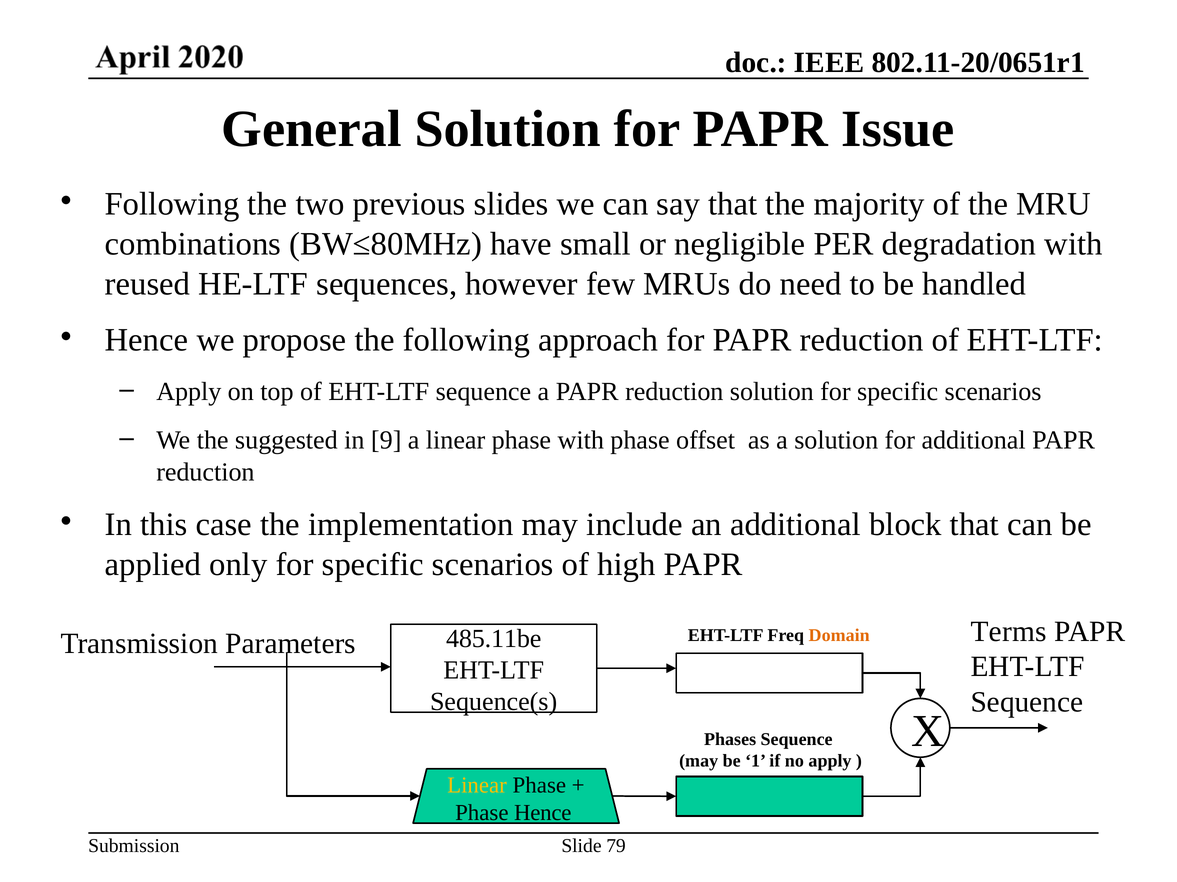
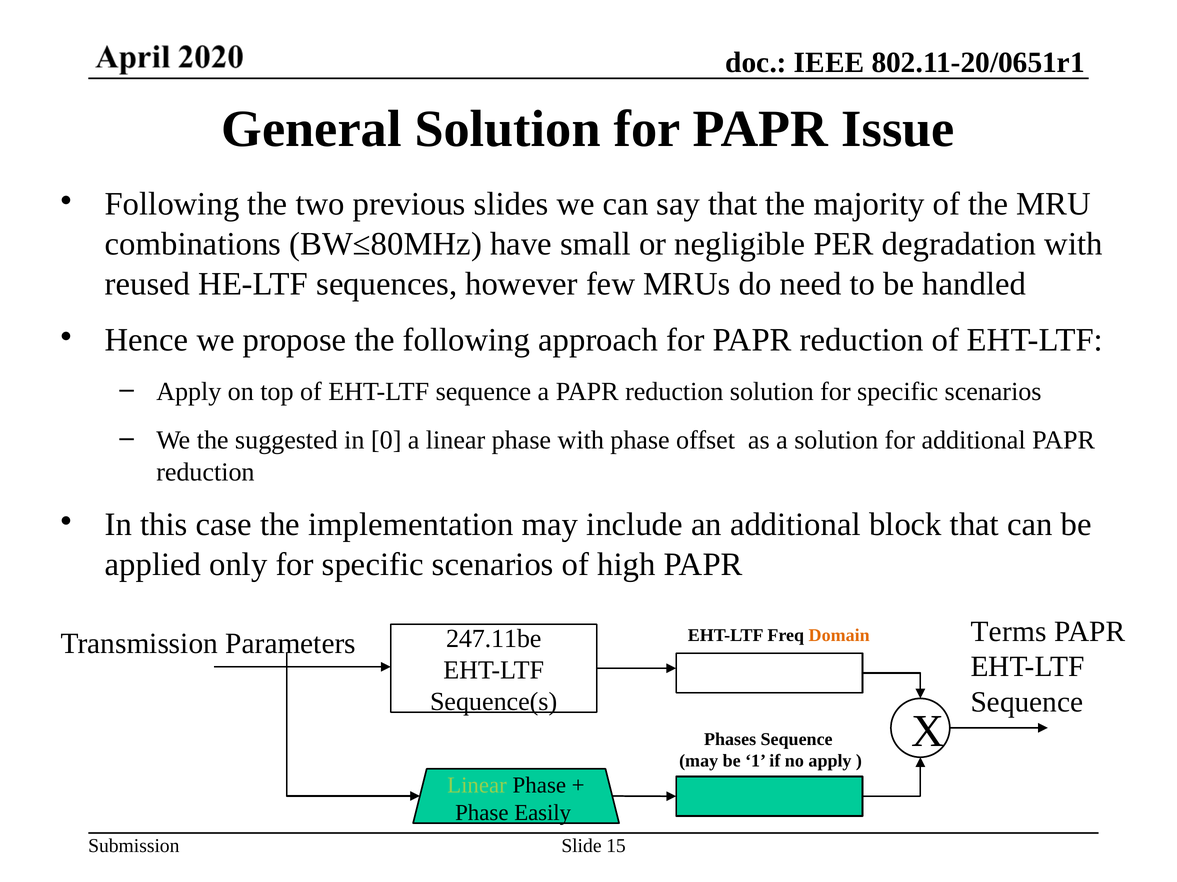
9: 9 -> 0
485.11be: 485.11be -> 247.11be
Linear at (477, 786) colour: yellow -> light green
Phase Hence: Hence -> Easily
79: 79 -> 15
